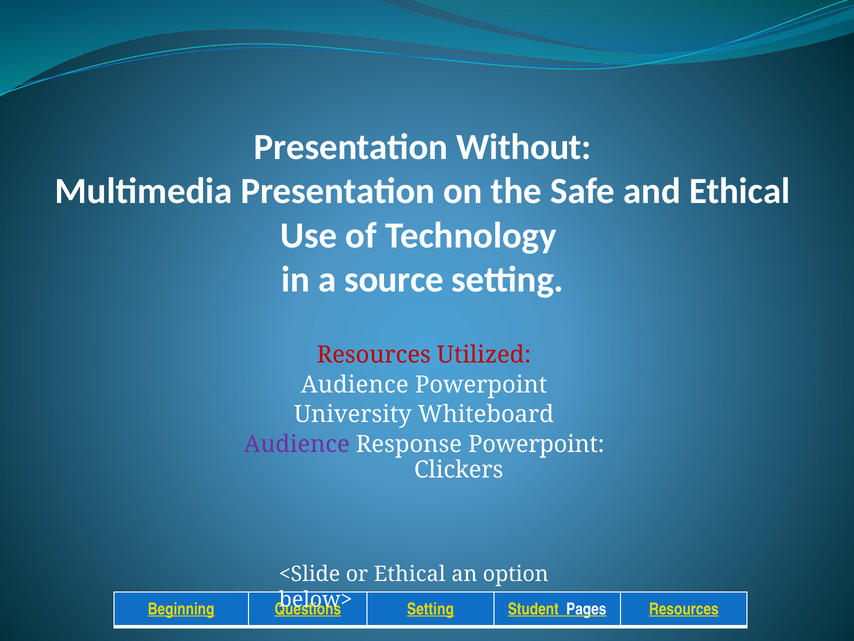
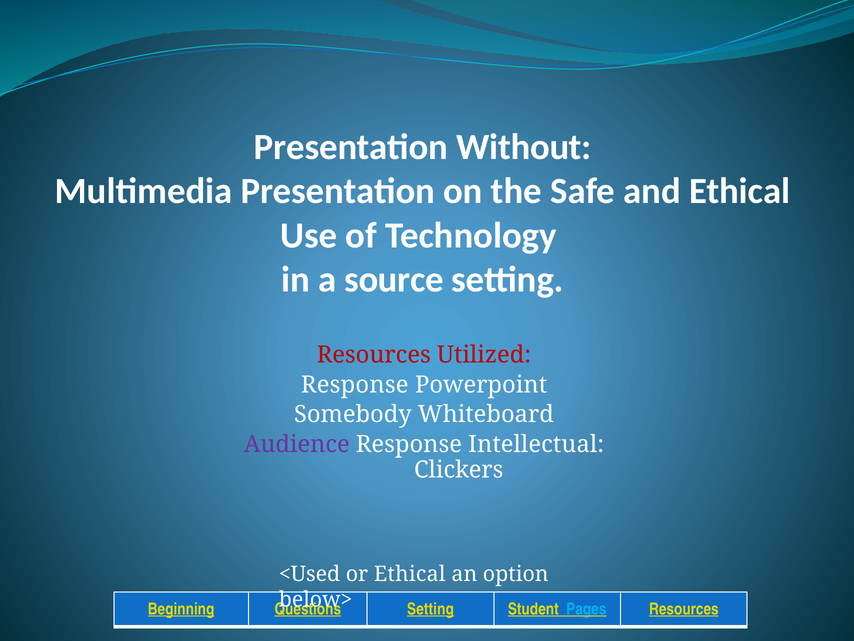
Audience at (355, 384): Audience -> Response
University: University -> Somebody
Response Powerpoint: Powerpoint -> Intellectual
<Slide: <Slide -> <Used
Pages colour: white -> light blue
